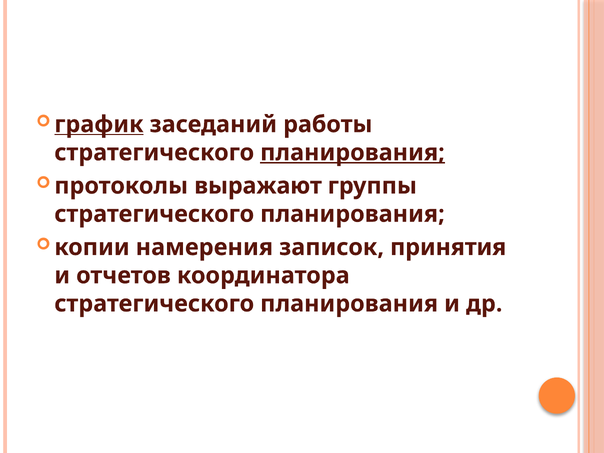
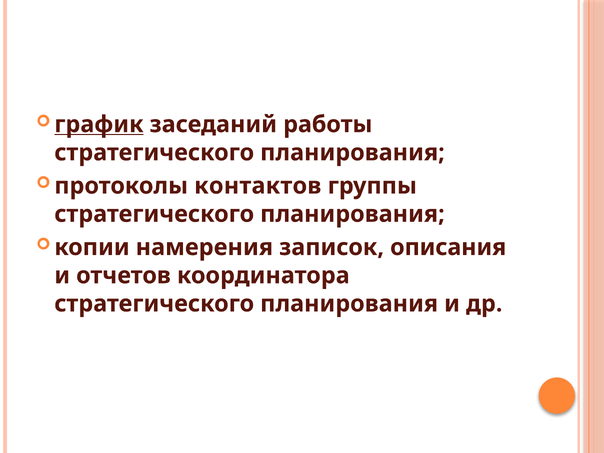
планирования at (352, 153) underline: present -> none
выражают: выражают -> контактов
принятия: принятия -> описания
